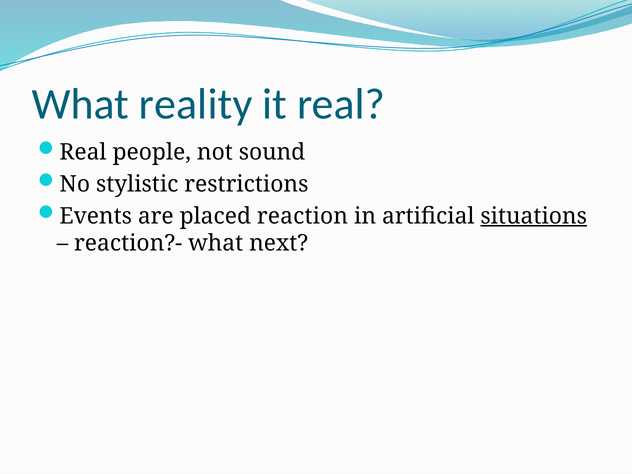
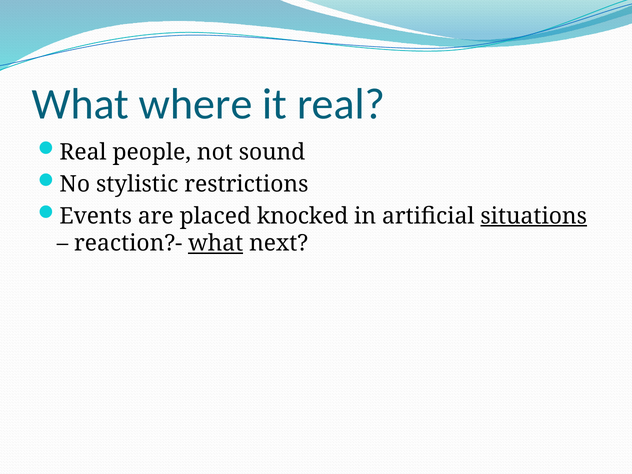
reality: reality -> where
reaction: reaction -> knocked
what at (216, 243) underline: none -> present
